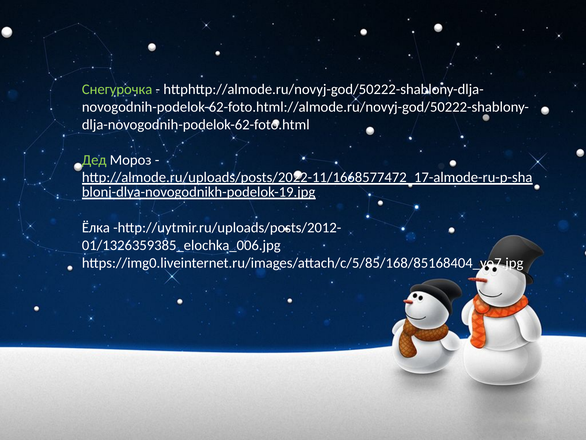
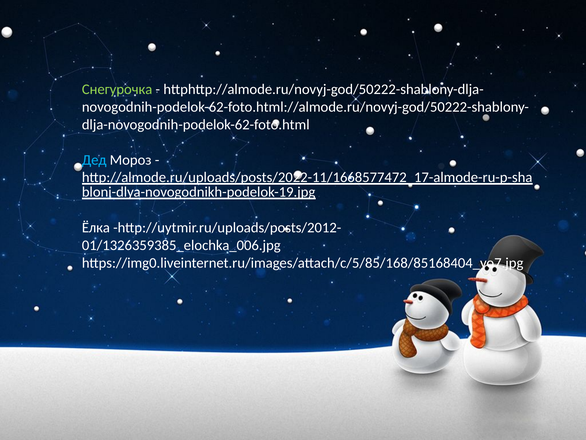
Дед colour: light green -> light blue
